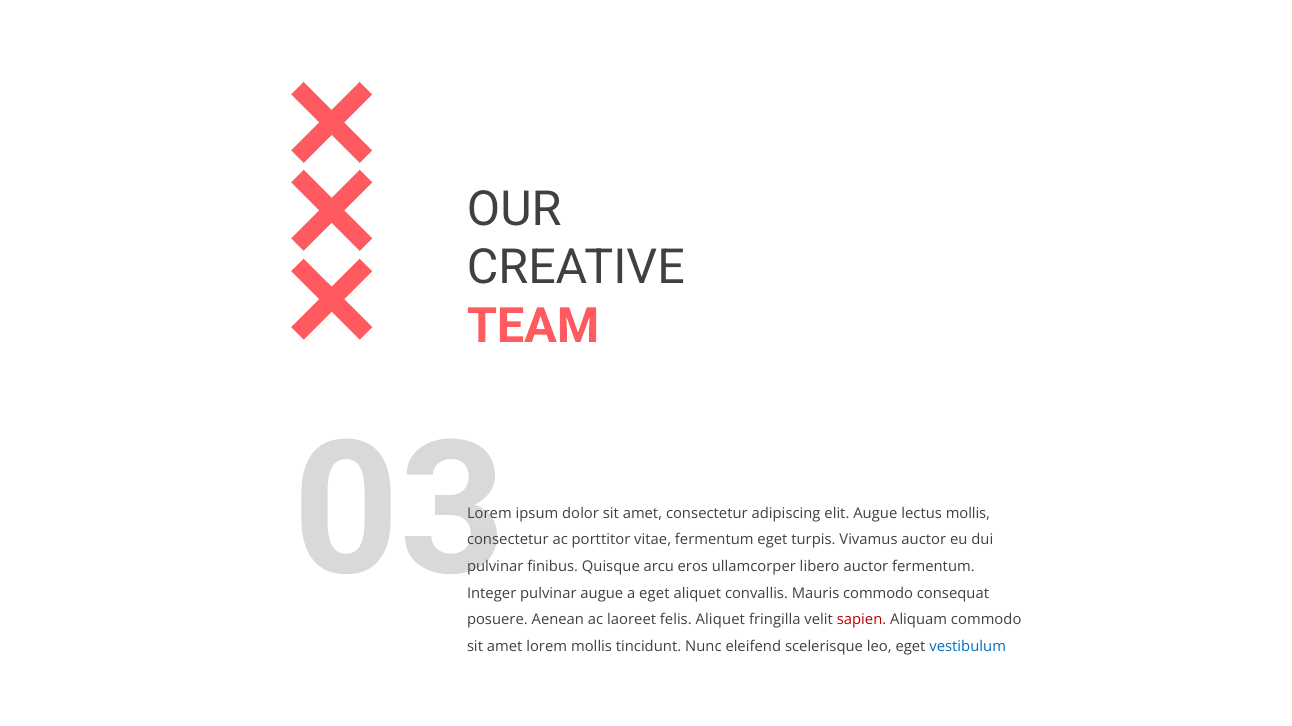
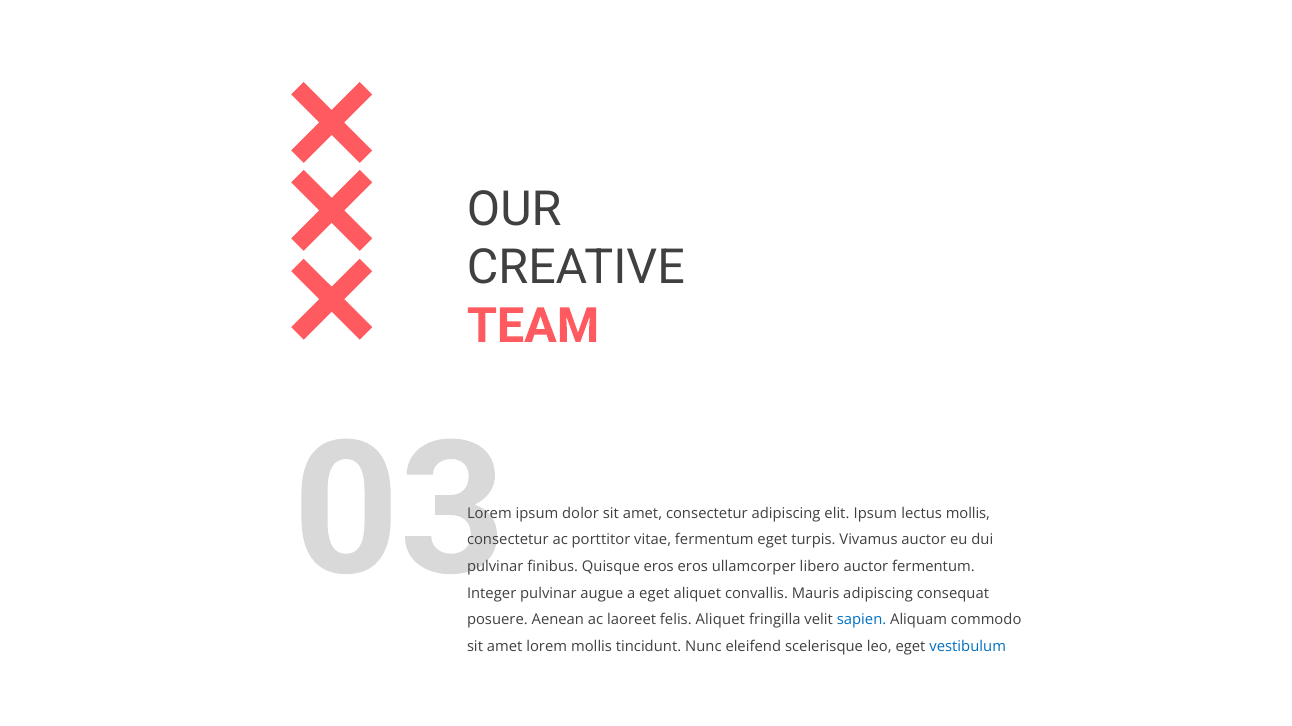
elit Augue: Augue -> Ipsum
Quisque arcu: arcu -> eros
Mauris commodo: commodo -> adipiscing
sapien colour: red -> blue
